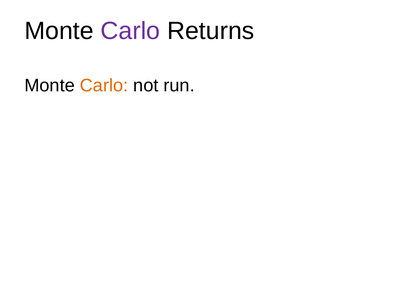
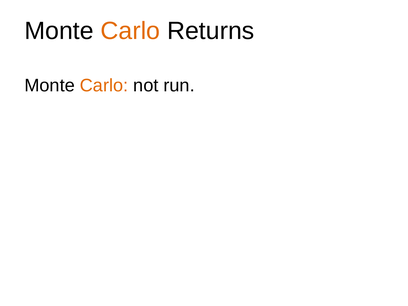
Carlo at (130, 31) colour: purple -> orange
